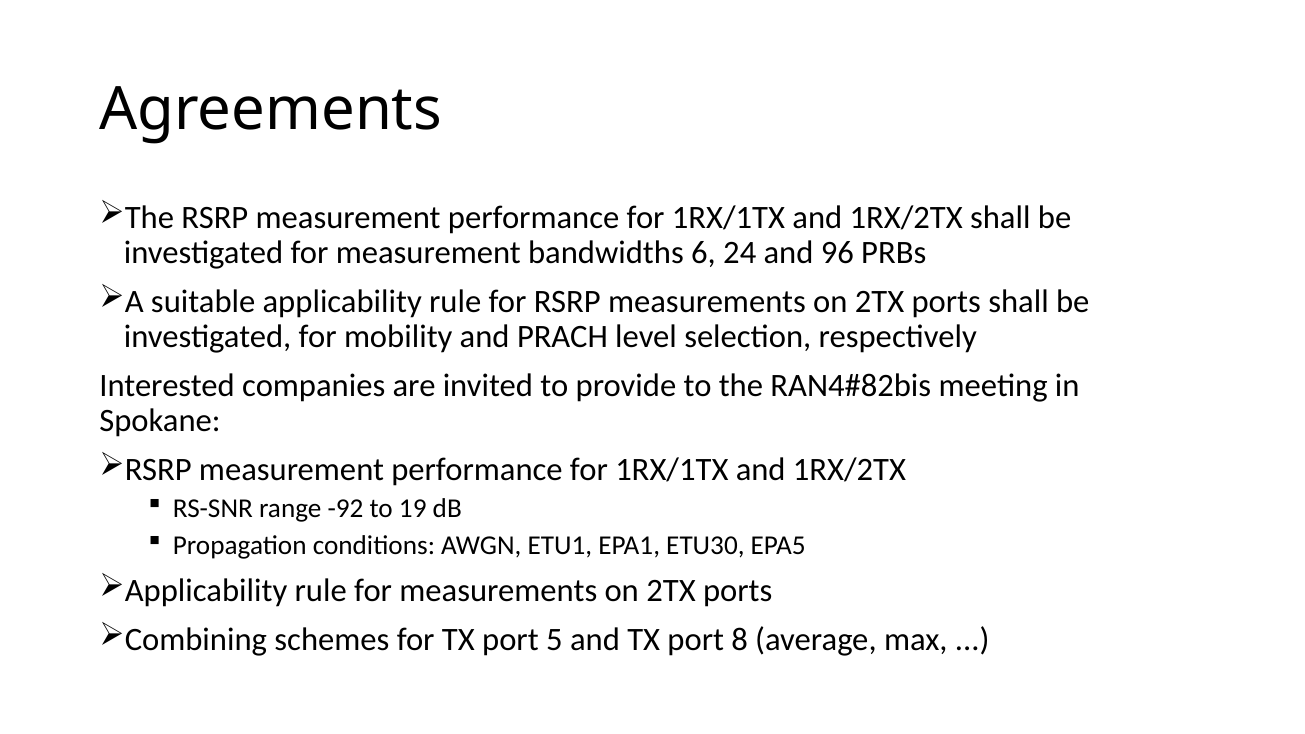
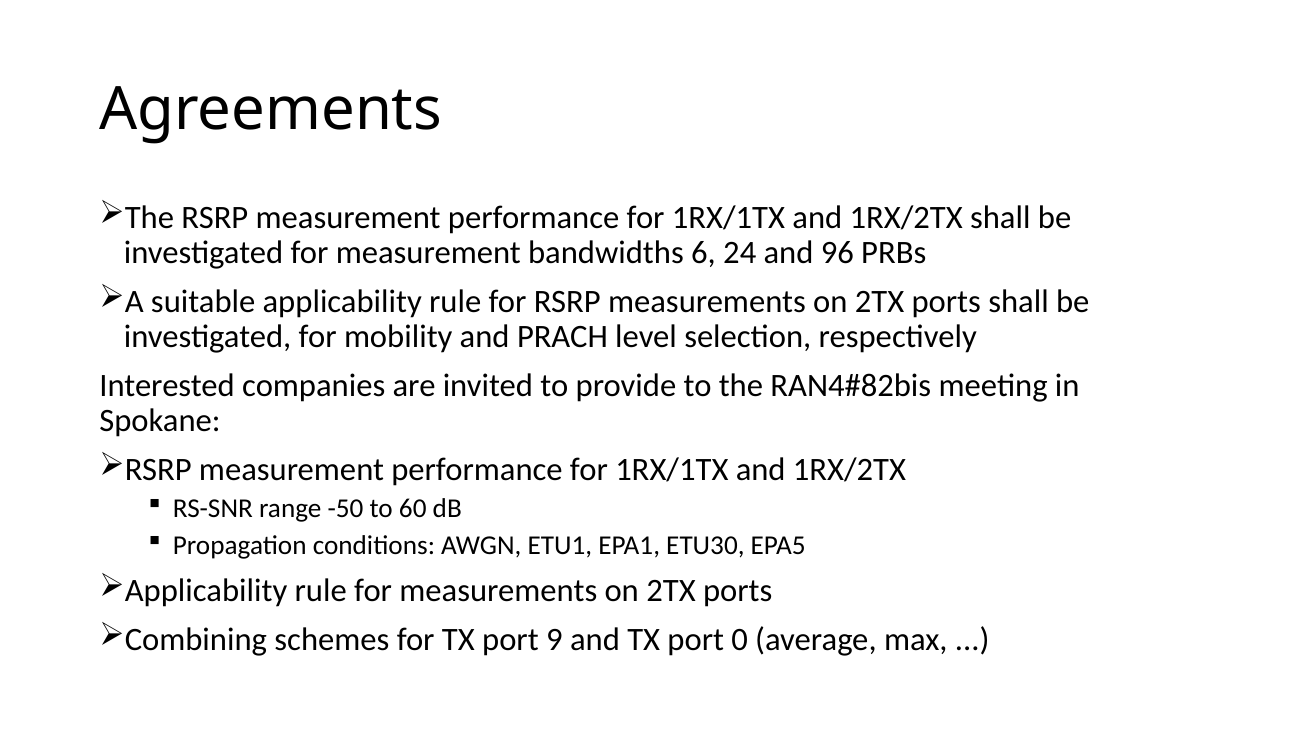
-92: -92 -> -50
19: 19 -> 60
5: 5 -> 9
8: 8 -> 0
